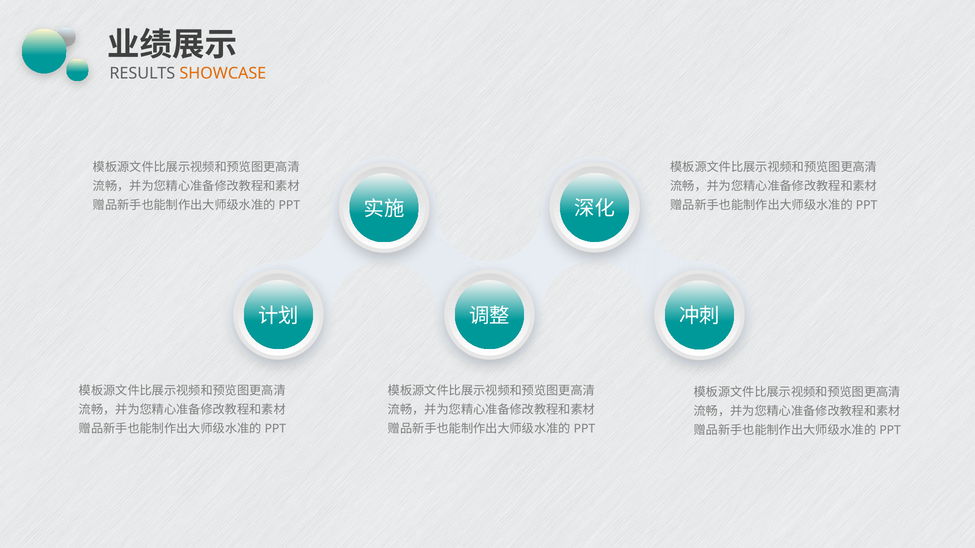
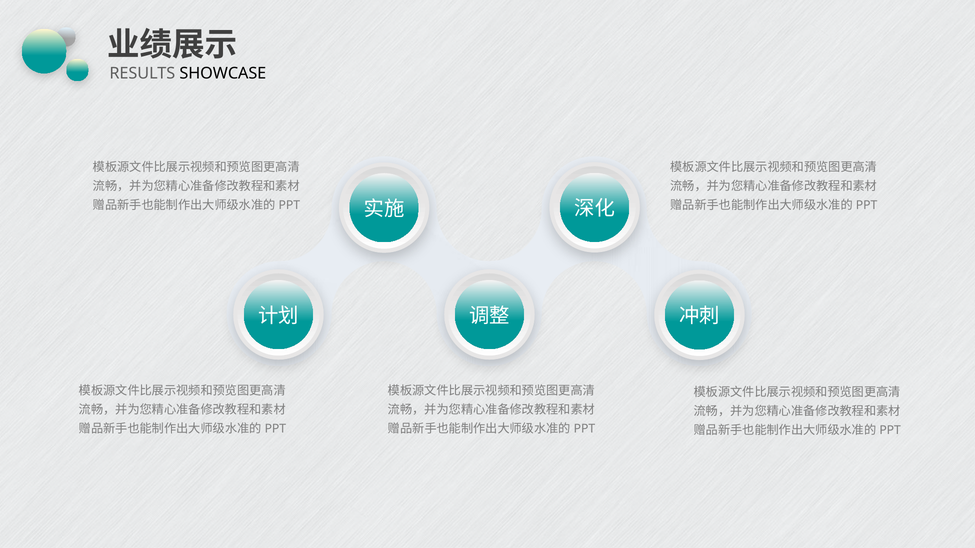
SHOWCASE colour: orange -> black
